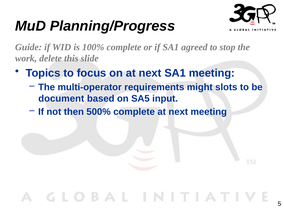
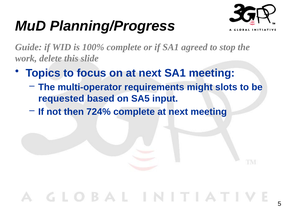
document: document -> requested
500%: 500% -> 724%
